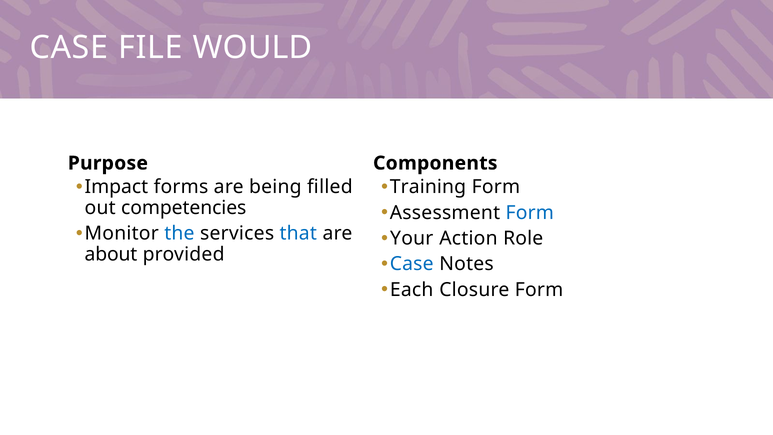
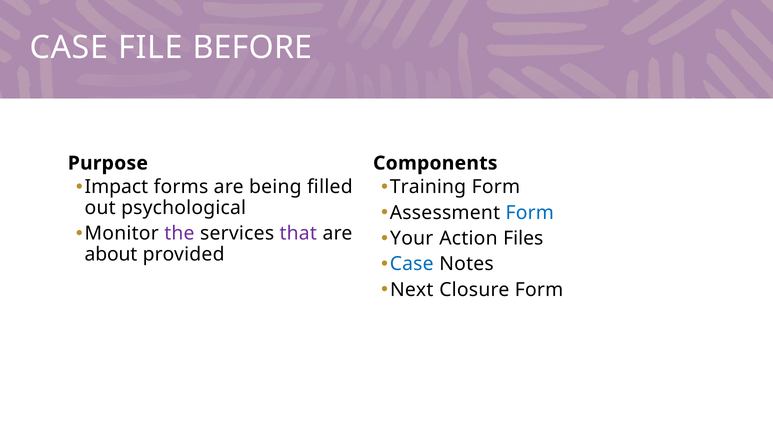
WOULD: WOULD -> BEFORE
competencies: competencies -> psychological
the colour: blue -> purple
that colour: blue -> purple
Role: Role -> Files
Each: Each -> Next
